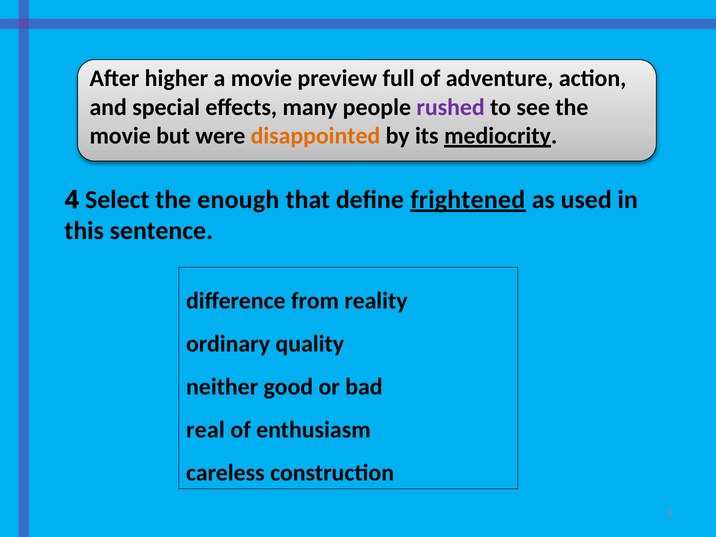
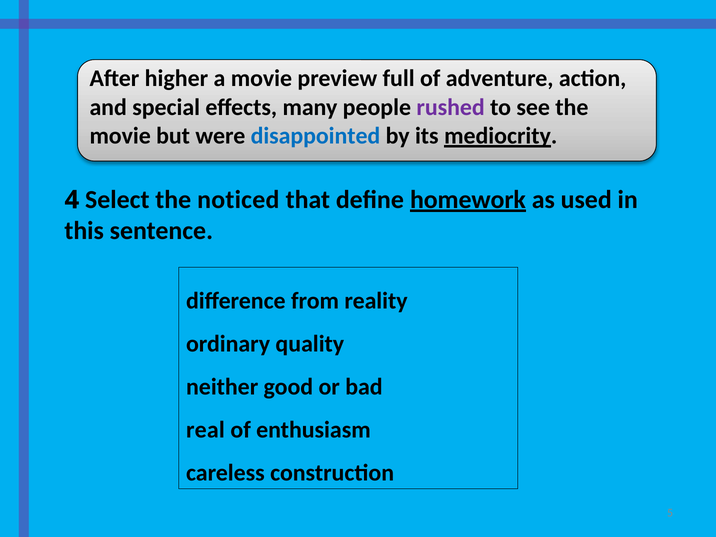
disappointed colour: orange -> blue
enough: enough -> noticed
frightened: frightened -> homework
